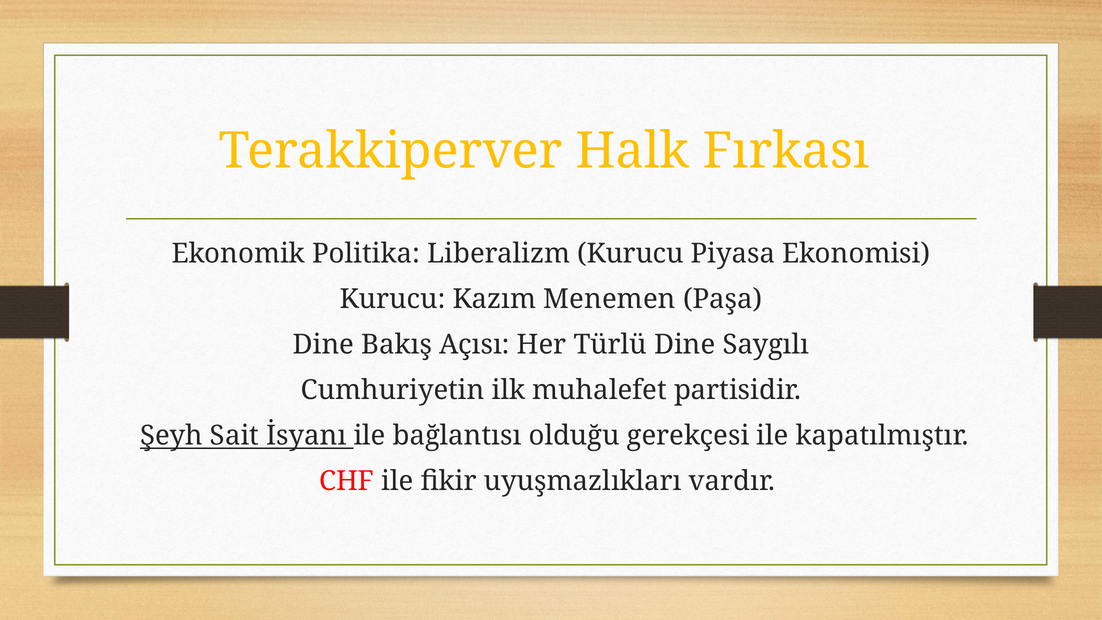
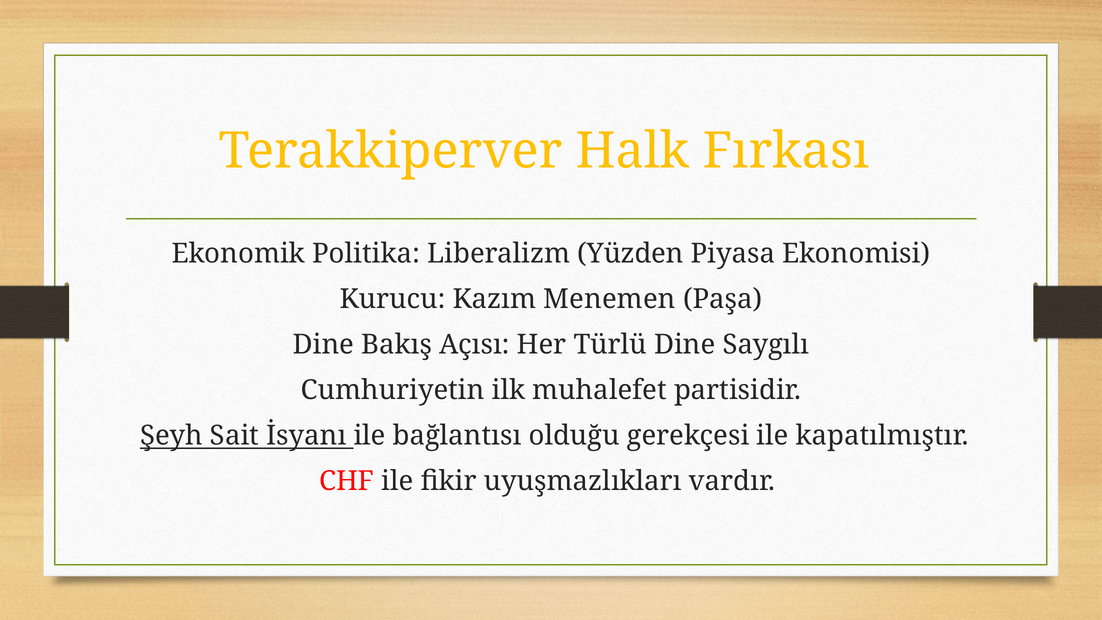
Liberalizm Kurucu: Kurucu -> Yüzden
